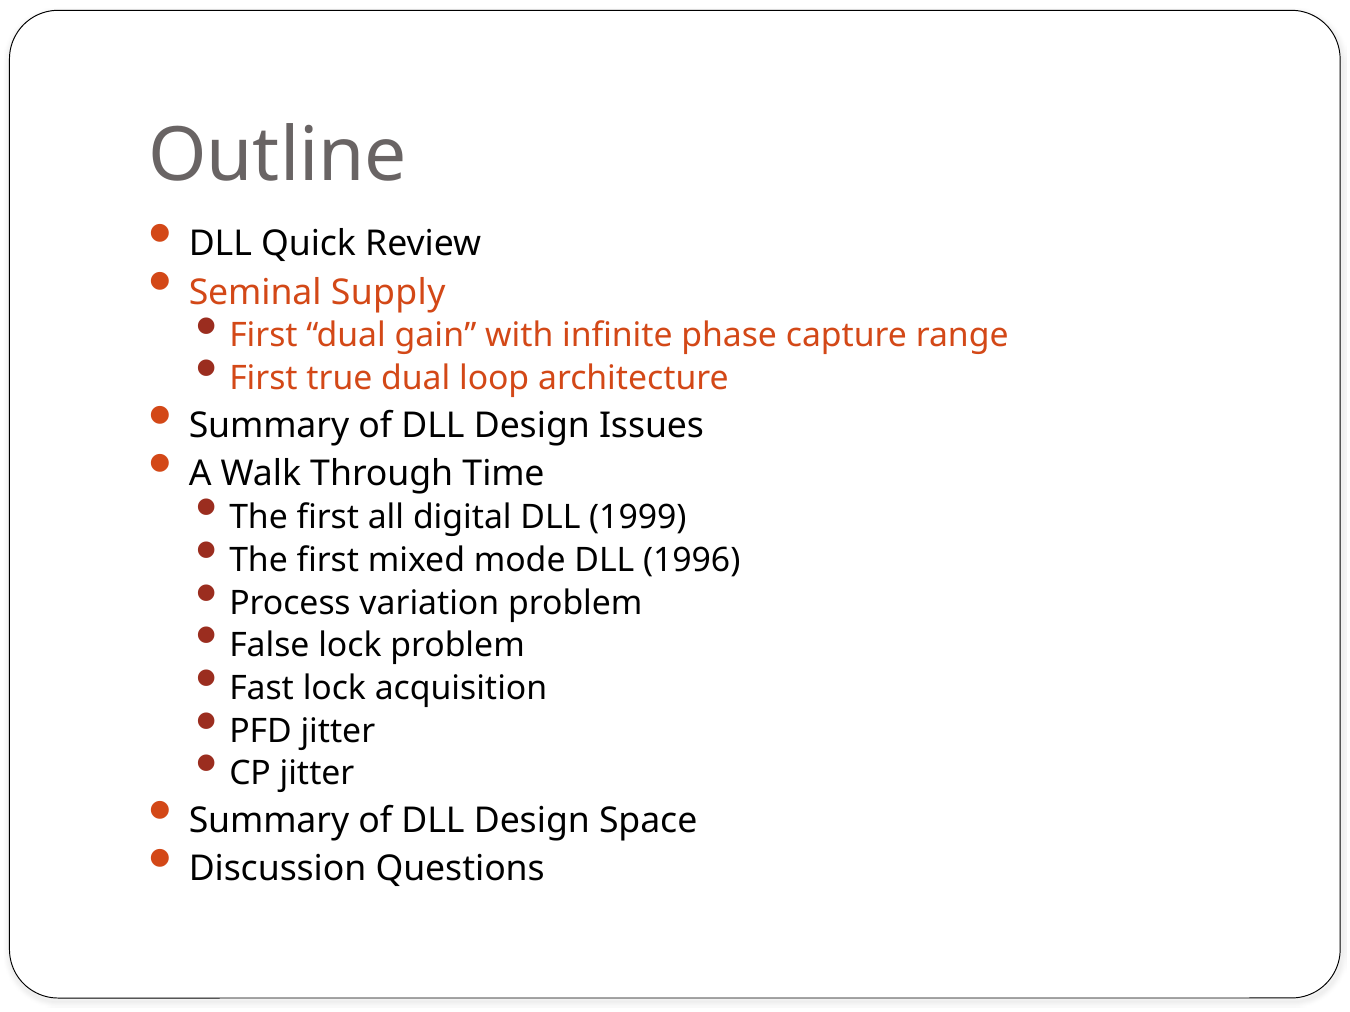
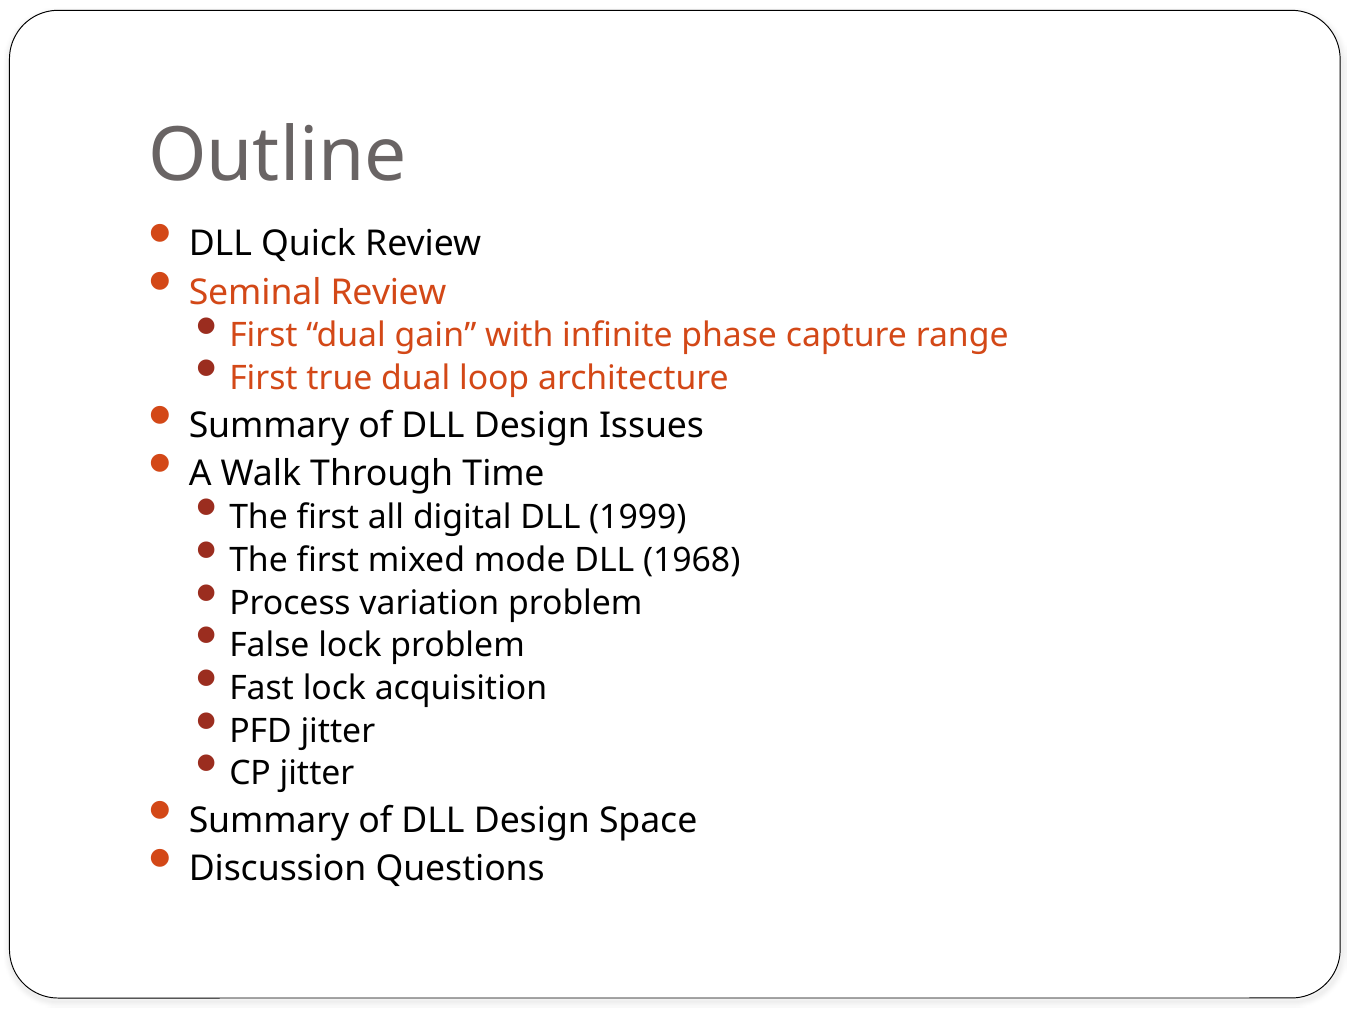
Seminal Supply: Supply -> Review
1996: 1996 -> 1968
